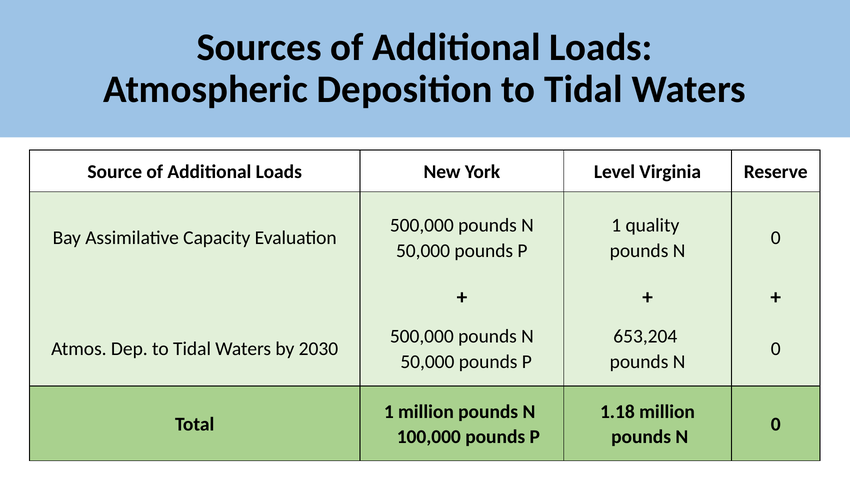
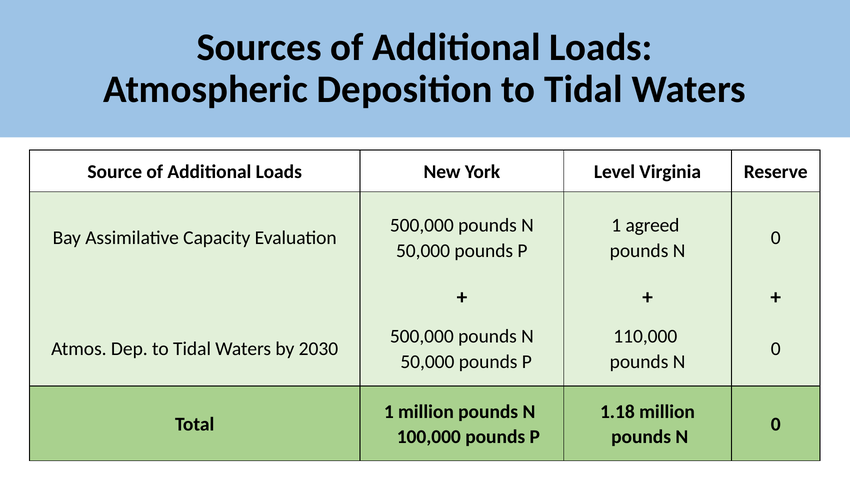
quality: quality -> agreed
653,204: 653,204 -> 110,000
